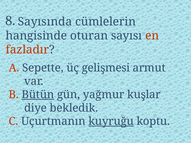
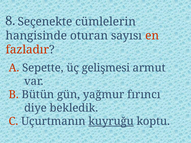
Sayısında: Sayısında -> Seçenekte
Bütün underline: present -> none
kuşlar: kuşlar -> fırıncı
